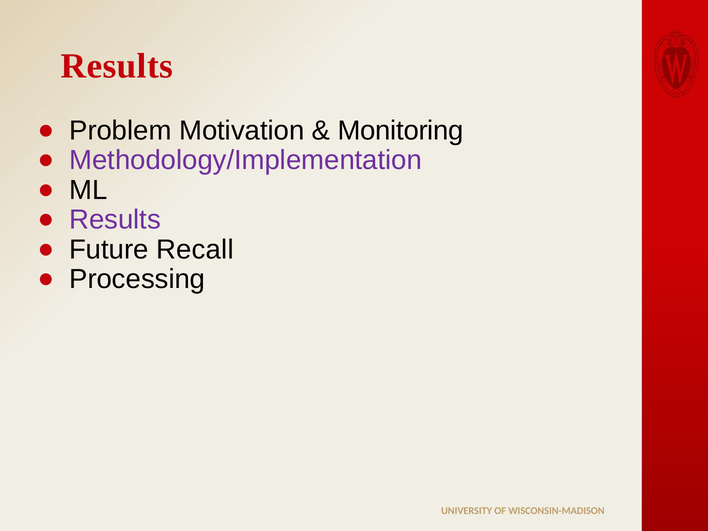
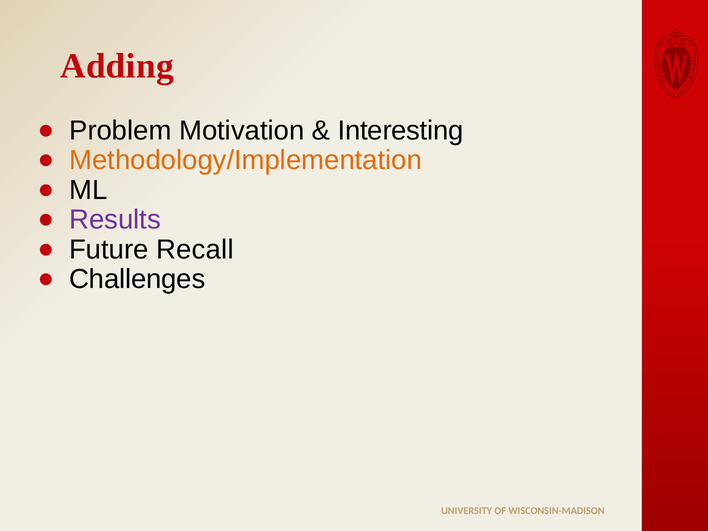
Results at (117, 66): Results -> Adding
Monitoring: Monitoring -> Interesting
Methodology/Implementation colour: purple -> orange
Processing: Processing -> Challenges
